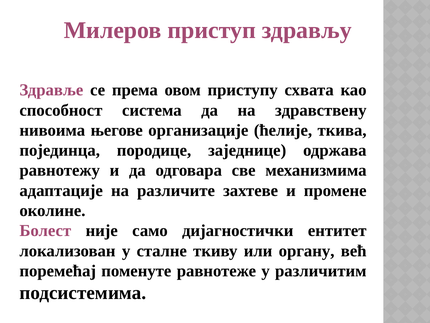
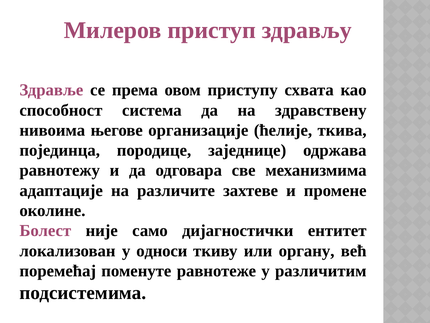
сталне: сталне -> односи
